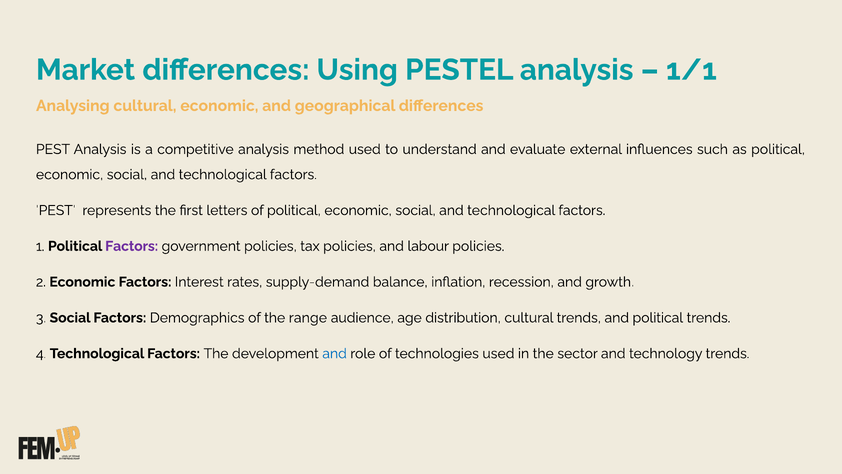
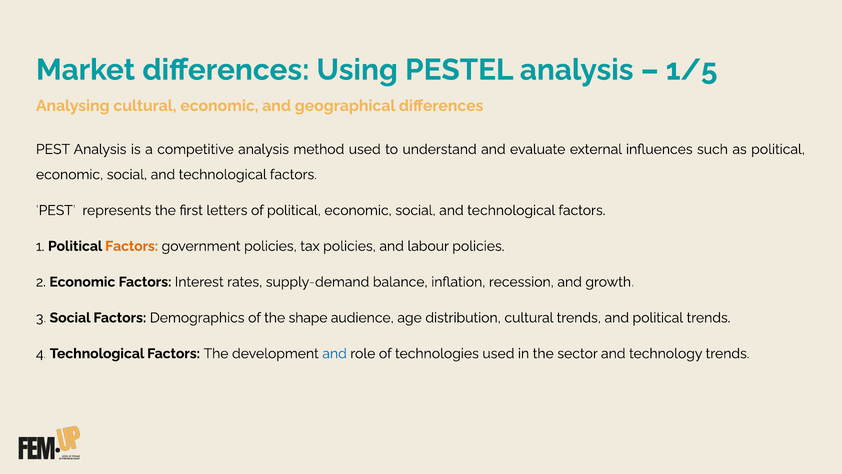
1/1: 1/1 -> 1/5
Factors at (132, 246) colour: purple -> orange
range: range -> shape
